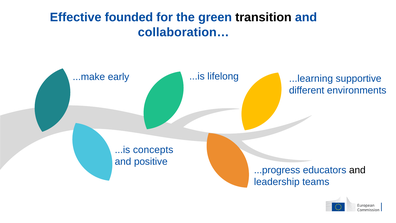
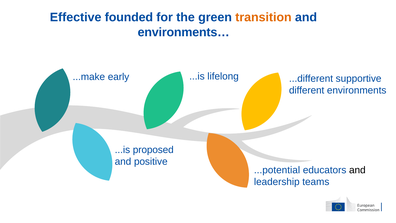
transition colour: black -> orange
collaboration…: collaboration… -> environments…
...learning: ...learning -> ...different
concepts: concepts -> proposed
...progress: ...progress -> ...potential
